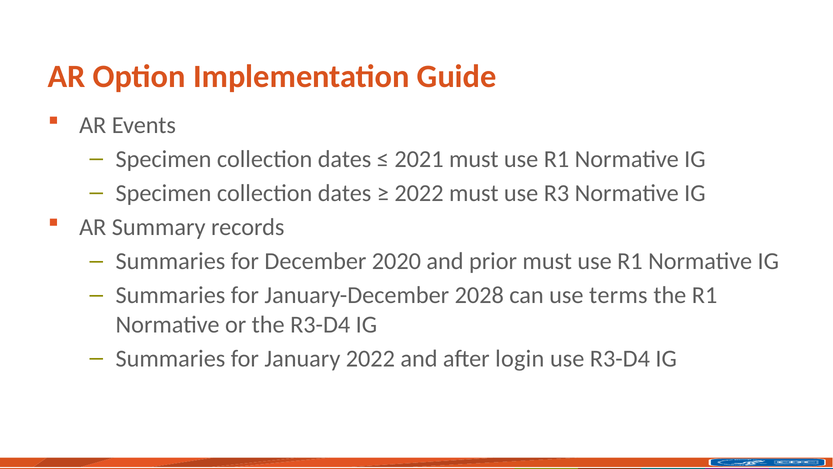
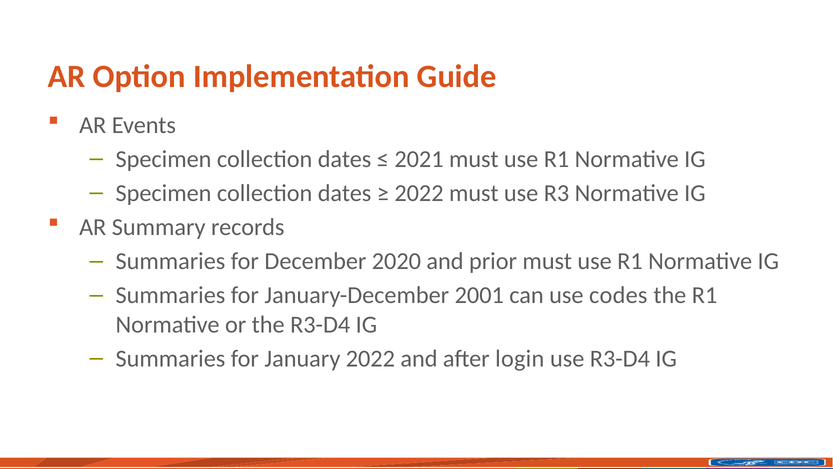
2028: 2028 -> 2001
terms: terms -> codes
